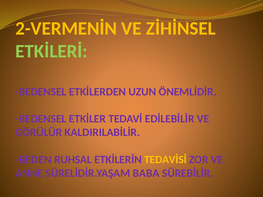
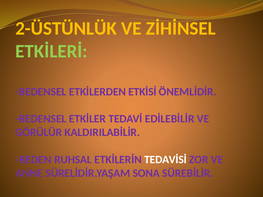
2-VERMENİN: 2-VERMENİN -> 2-ÜSTÜNLÜK
UZUN: UZUN -> ETKİSİ
TEDAVİSİ colour: yellow -> white
BABA: BABA -> SONA
